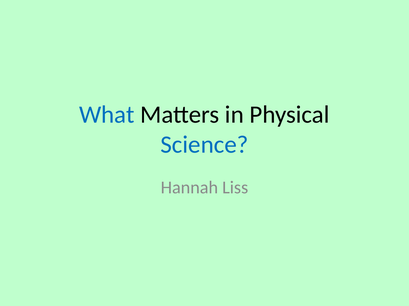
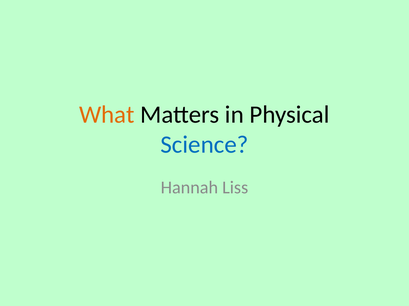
What colour: blue -> orange
